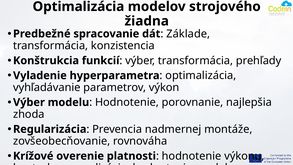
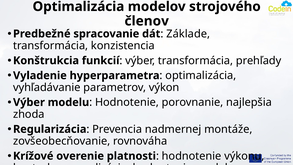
žiadna: žiadna -> členov
